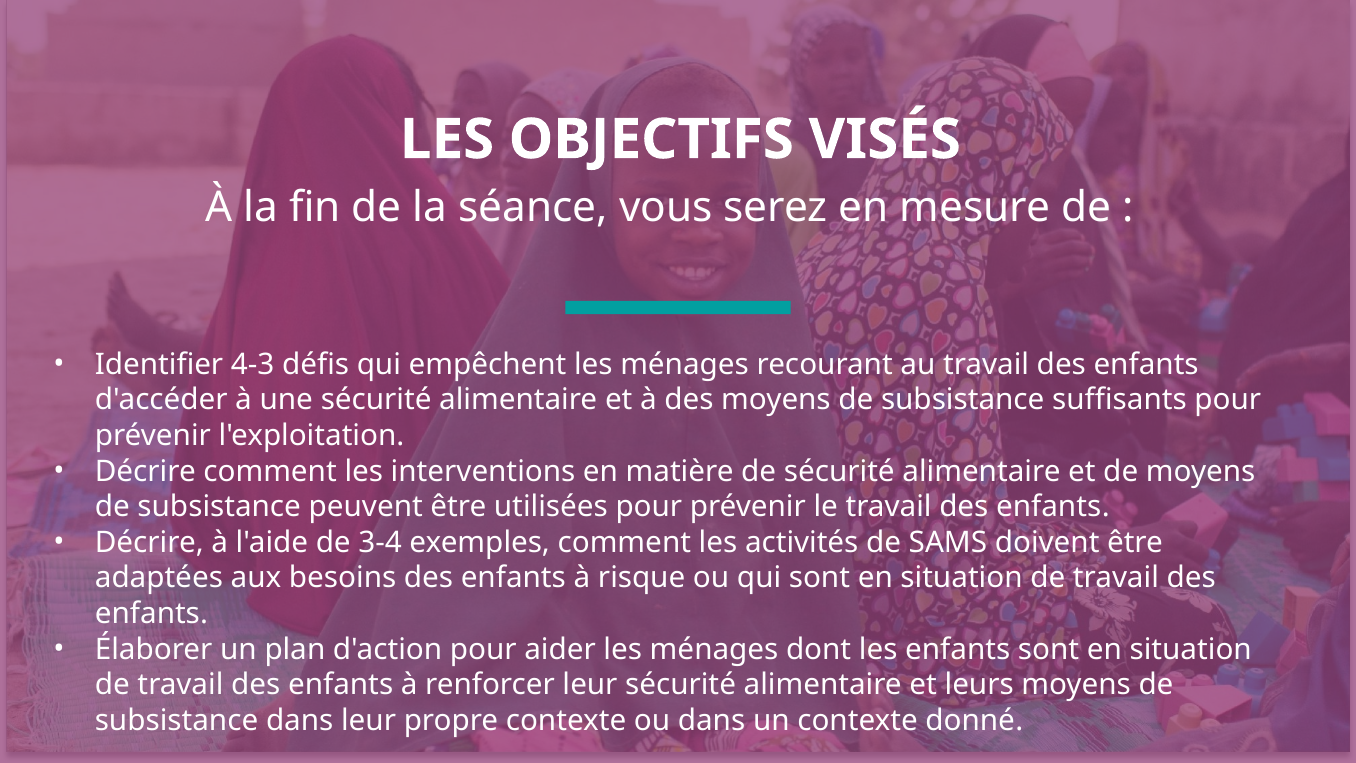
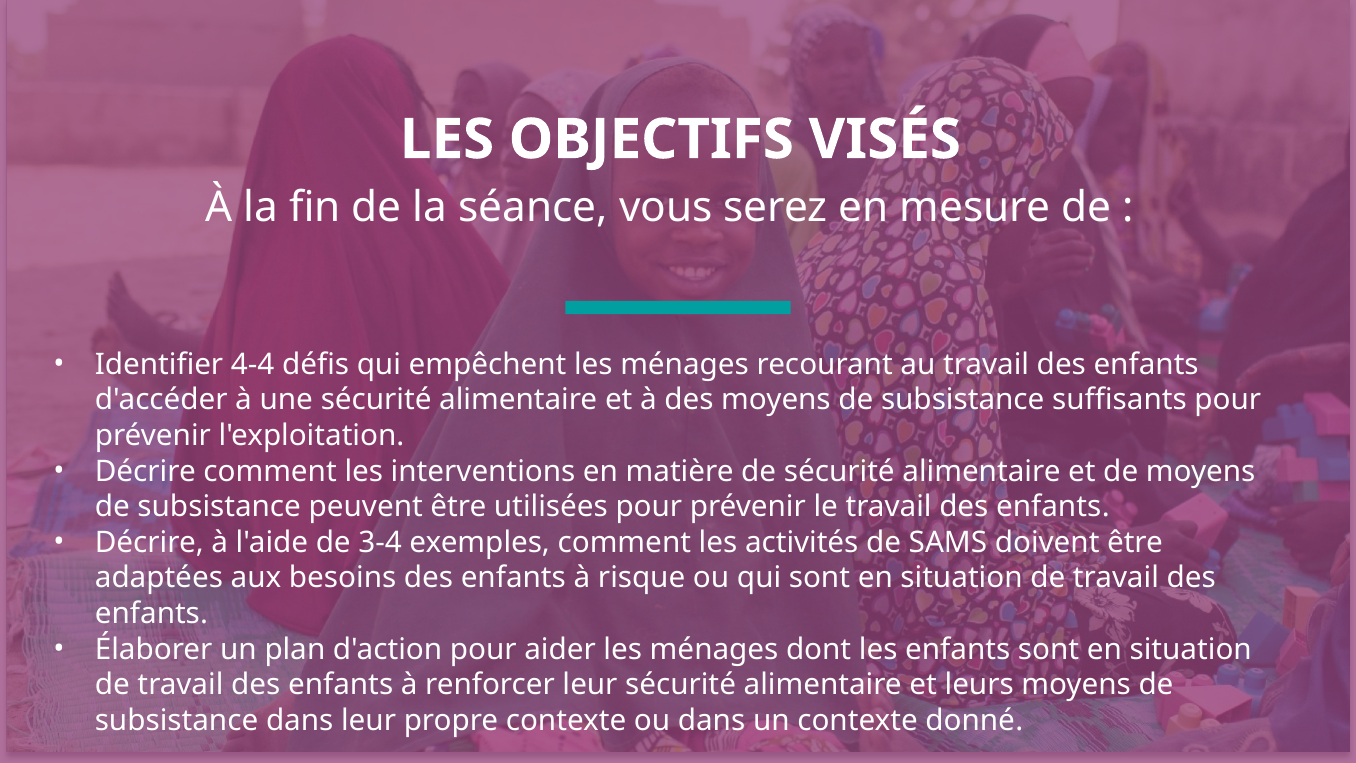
4-3: 4-3 -> 4-4
